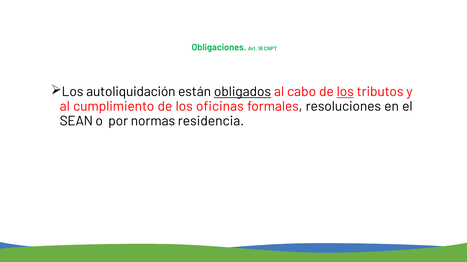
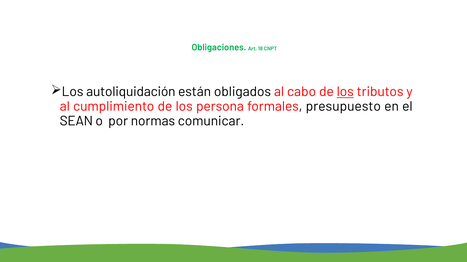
obligados underline: present -> none
oficinas: oficinas -> persona
resoluciones: resoluciones -> presupuesto
residencia: residencia -> comunicar
